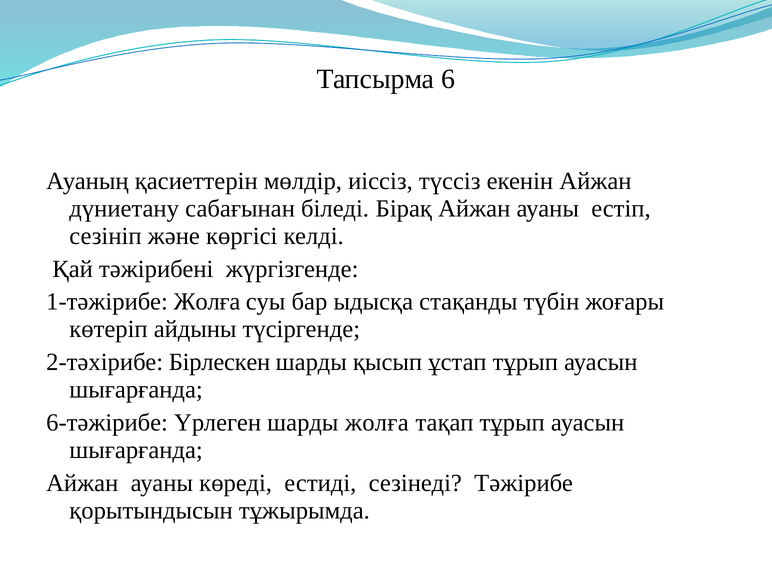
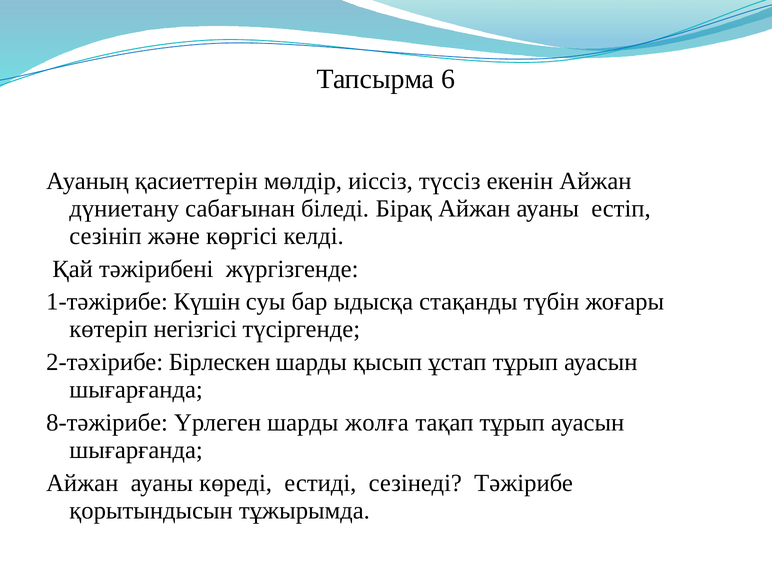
1-тәжірибе Жолға: Жолға -> Күшін
айдыны: айдыны -> негізгісі
6-тәжірибе: 6-тәжірибе -> 8-тәжірибе
